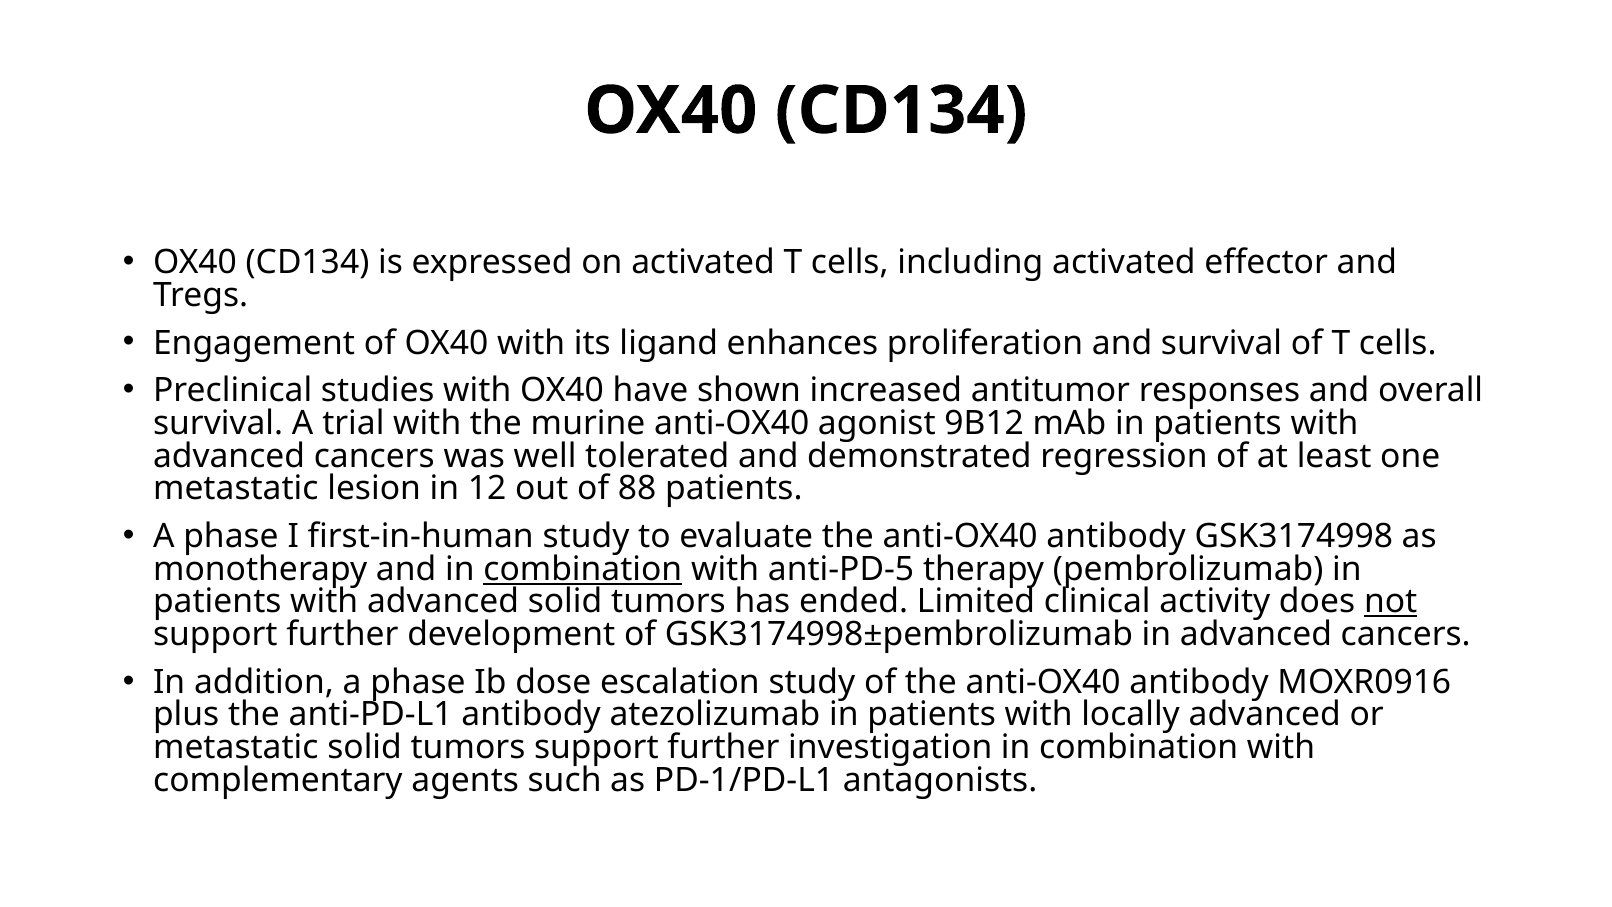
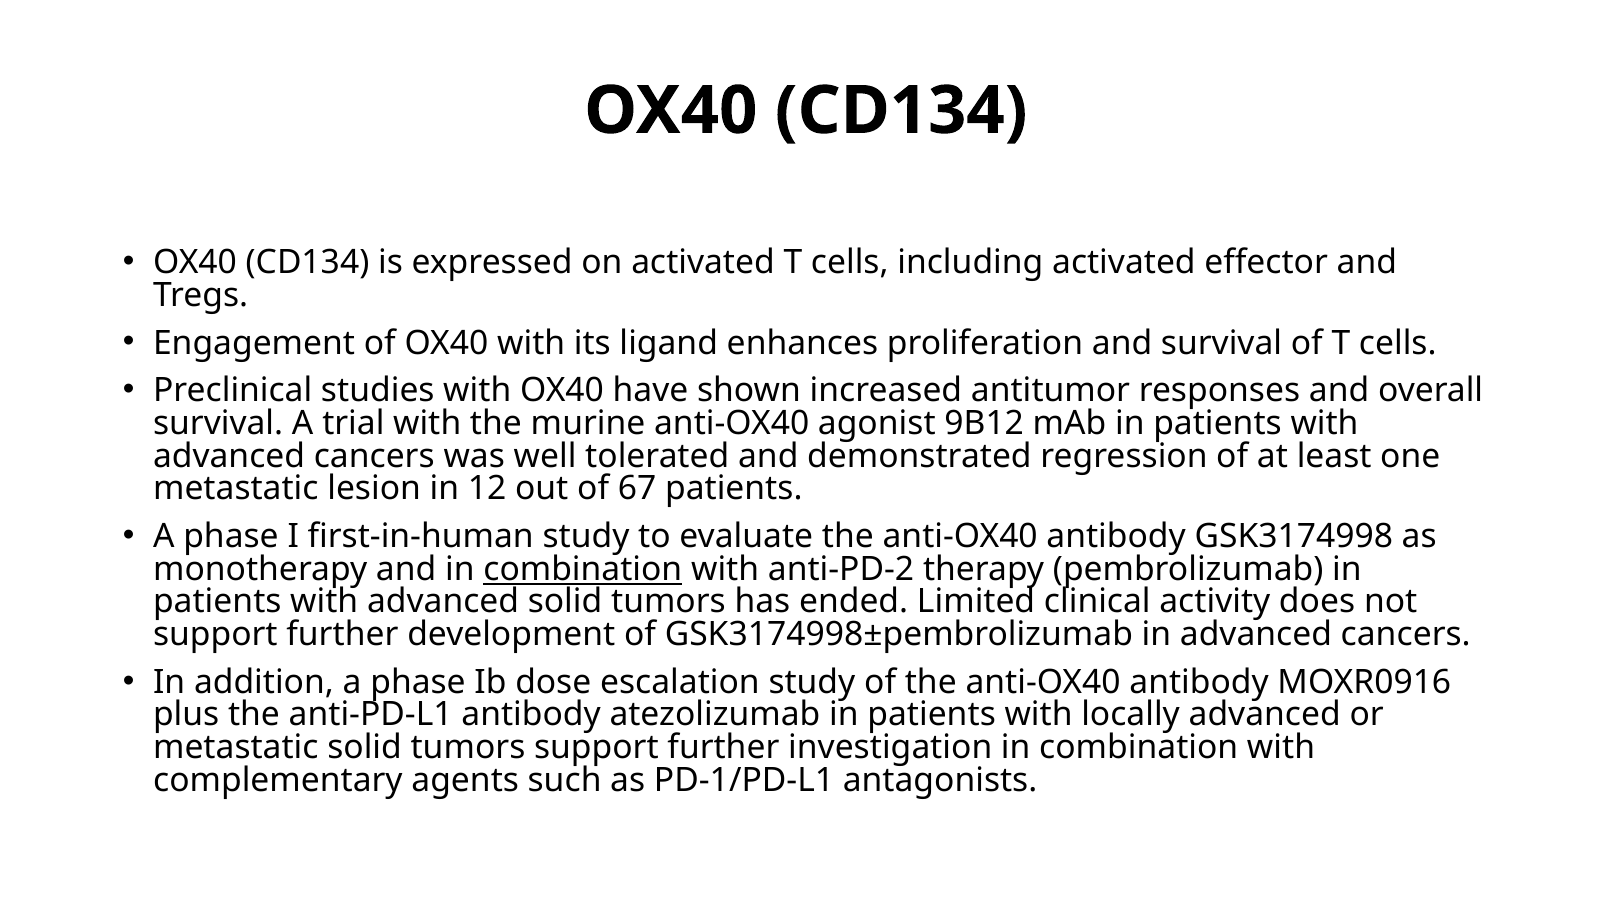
88: 88 -> 67
anti-PD-5: anti-PD-5 -> anti-PD-2
not underline: present -> none
